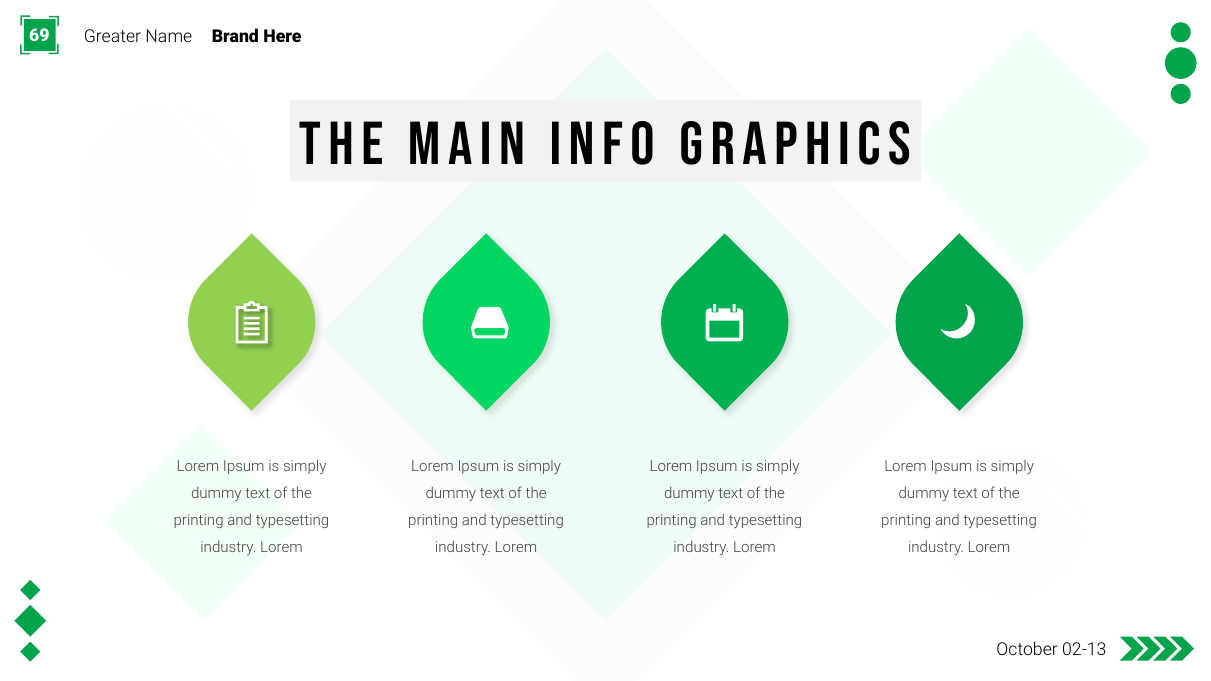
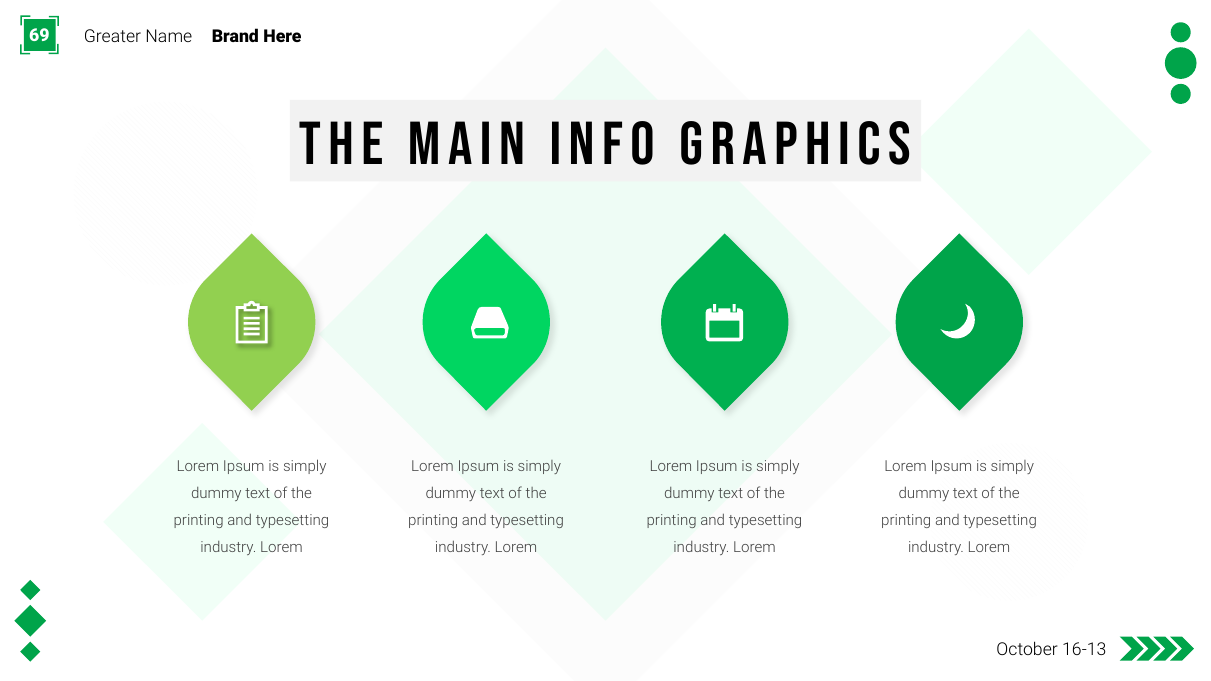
02-13: 02-13 -> 16-13
